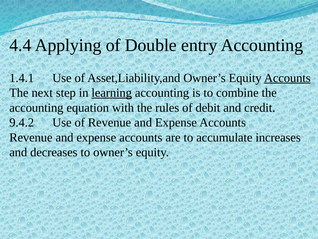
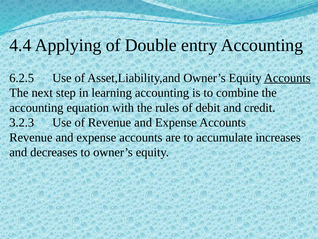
1.4.1: 1.4.1 -> 6.2.5
learning underline: present -> none
9.4.2: 9.4.2 -> 3.2.3
